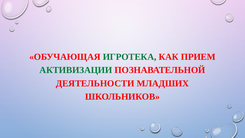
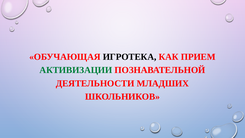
ИГРОТЕКА colour: green -> black
